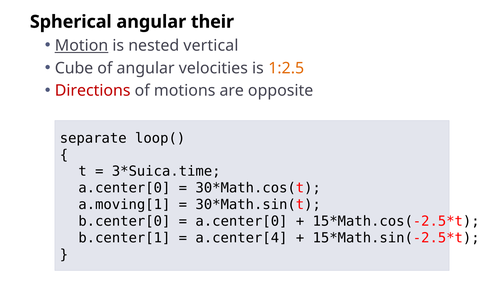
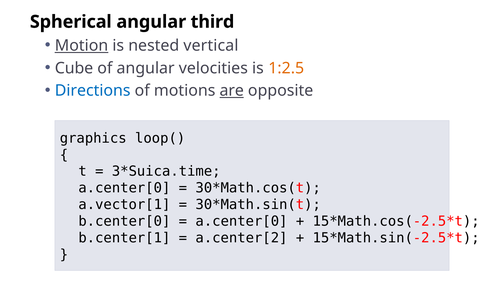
their: their -> third
Directions colour: red -> blue
are underline: none -> present
separate: separate -> graphics
a.moving[1: a.moving[1 -> a.vector[1
a.center[4: a.center[4 -> a.center[2
